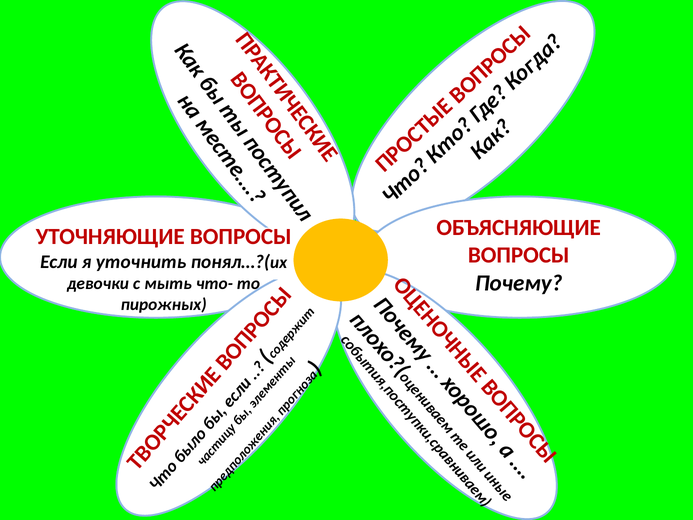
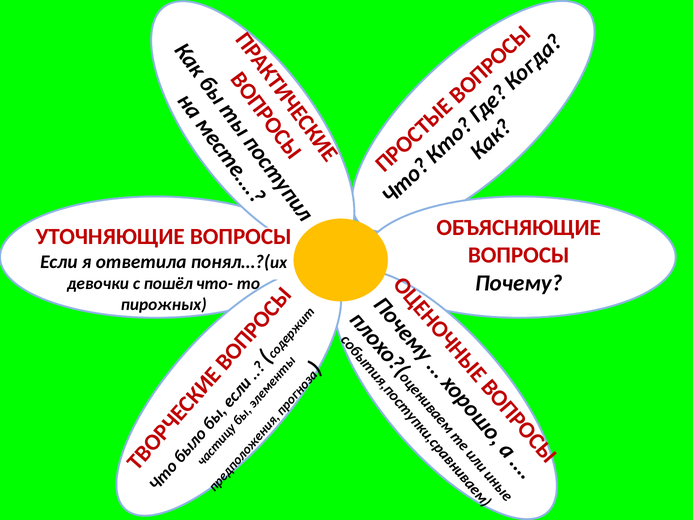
уточнить: уточнить -> ответила
мыть: мыть -> пошёл
